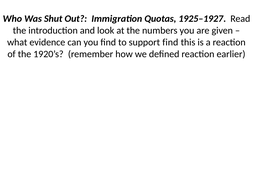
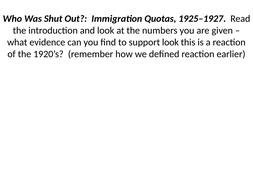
support find: find -> look
